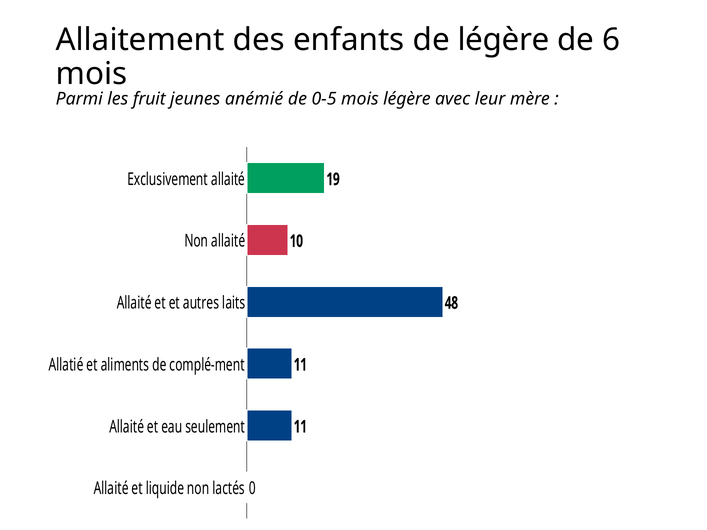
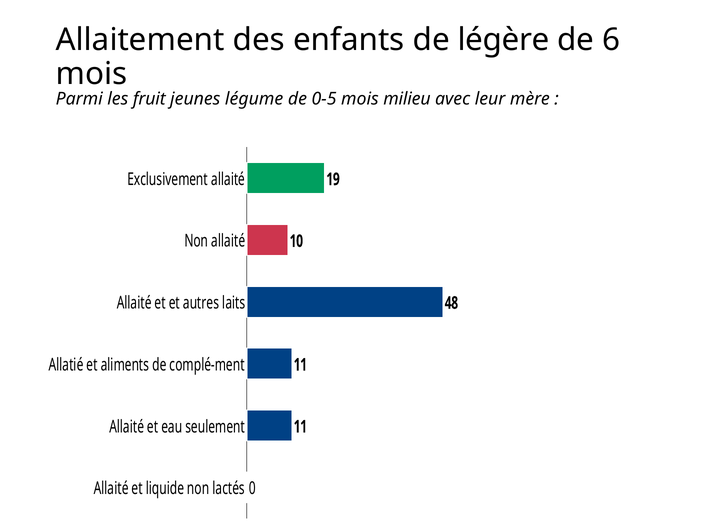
anémié: anémié -> légume
mois légère: légère -> milieu
